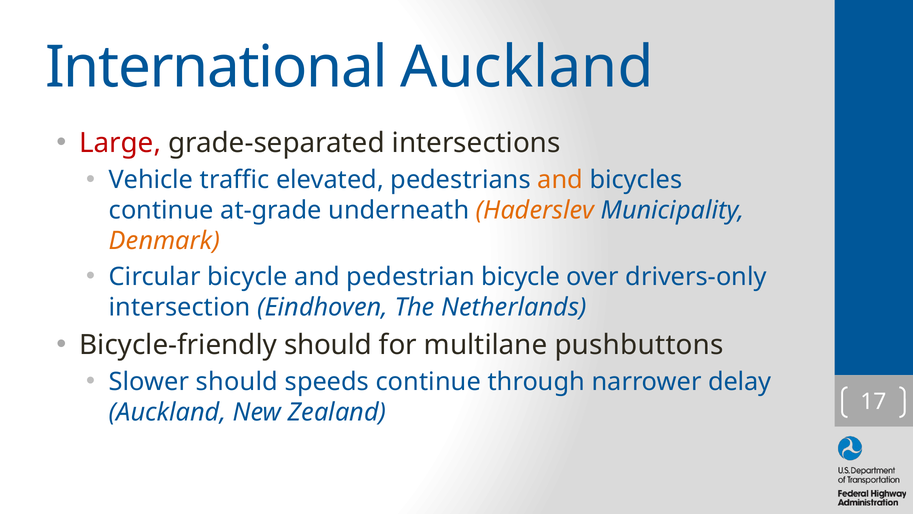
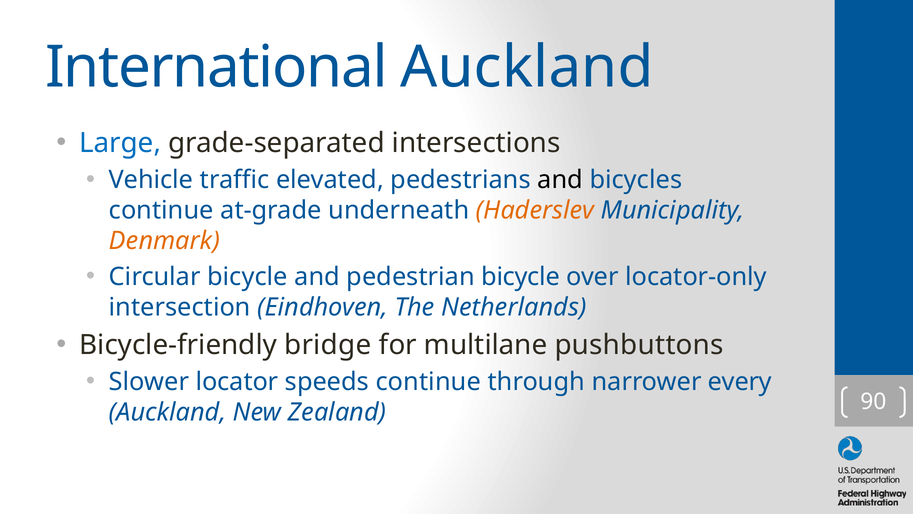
Large colour: red -> blue
and at (560, 180) colour: orange -> black
drivers-only: drivers-only -> locator-only
Bicycle-friendly should: should -> bridge
Slower should: should -> locator
delay: delay -> every
17: 17 -> 90
